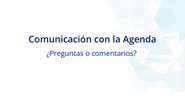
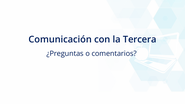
Agenda: Agenda -> Tercera
